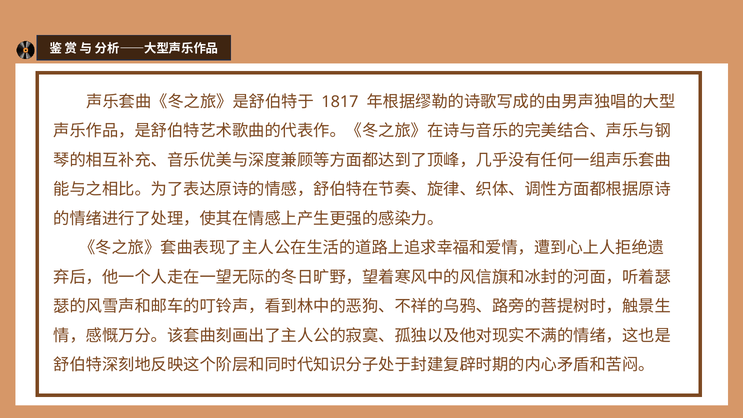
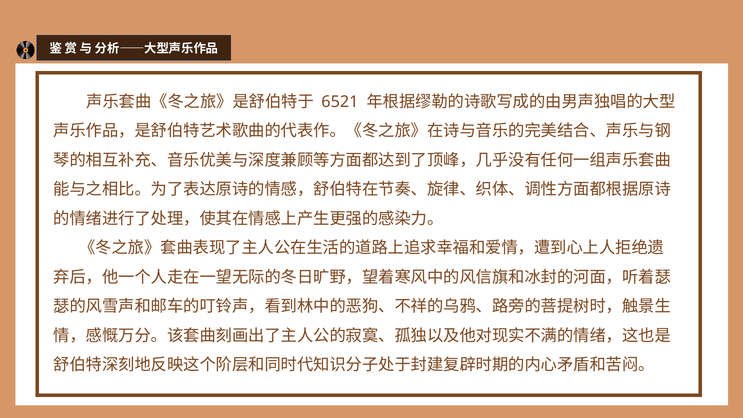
1817: 1817 -> 6521
